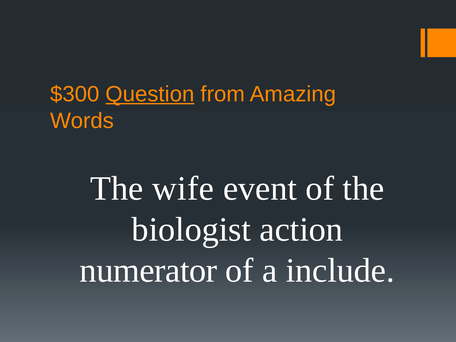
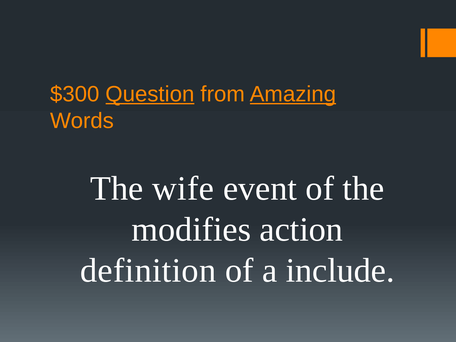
Amazing underline: none -> present
biologist: biologist -> modifies
numerator: numerator -> definition
